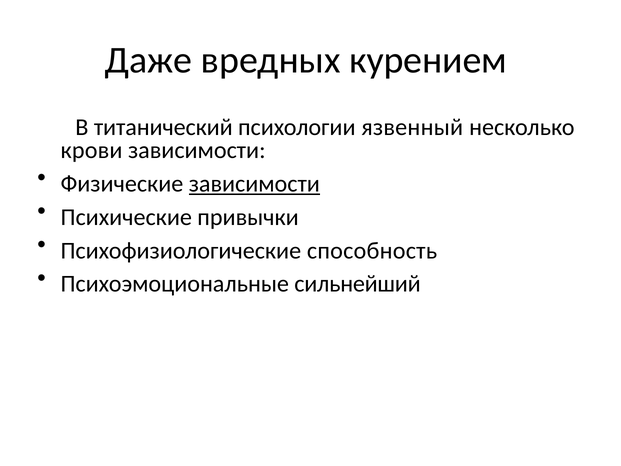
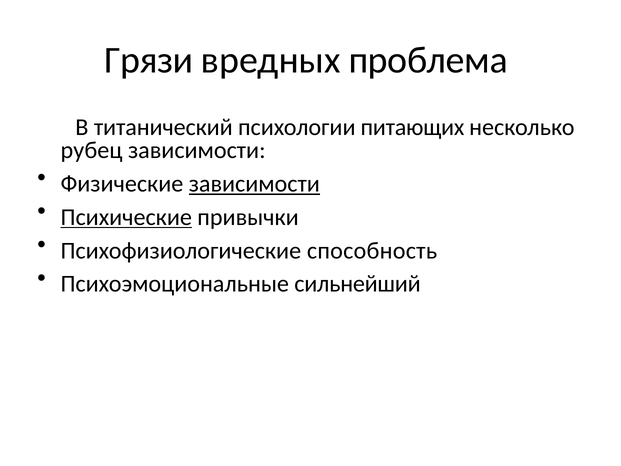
Даже: Даже -> Грязи
курением: курением -> проблема
язвенный: язвенный -> питающих
крови: крови -> рубец
Психические underline: none -> present
